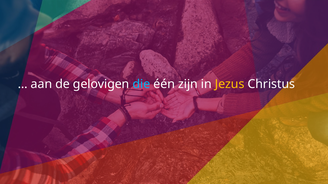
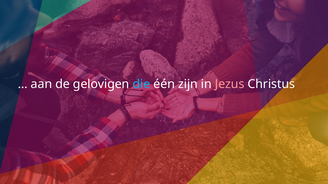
Jezus colour: yellow -> pink
